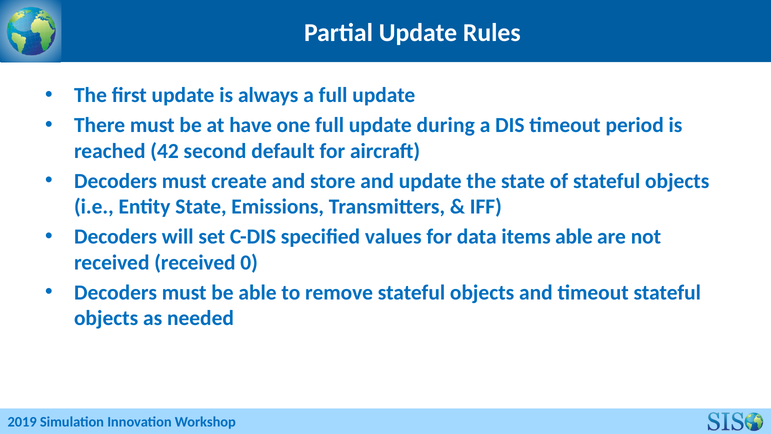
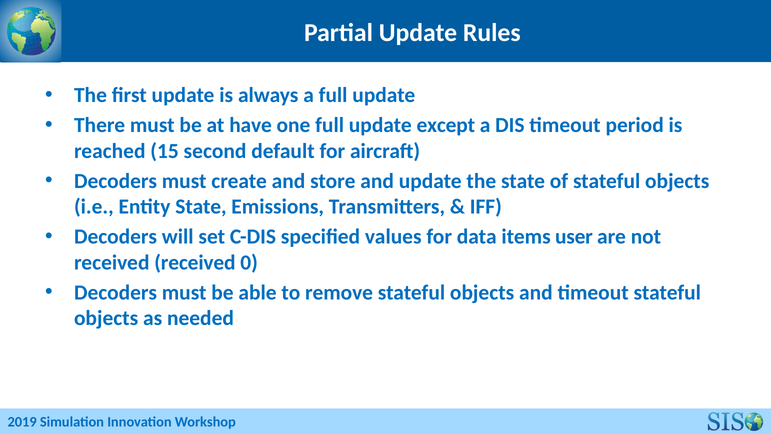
during: during -> except
42: 42 -> 15
items able: able -> user
